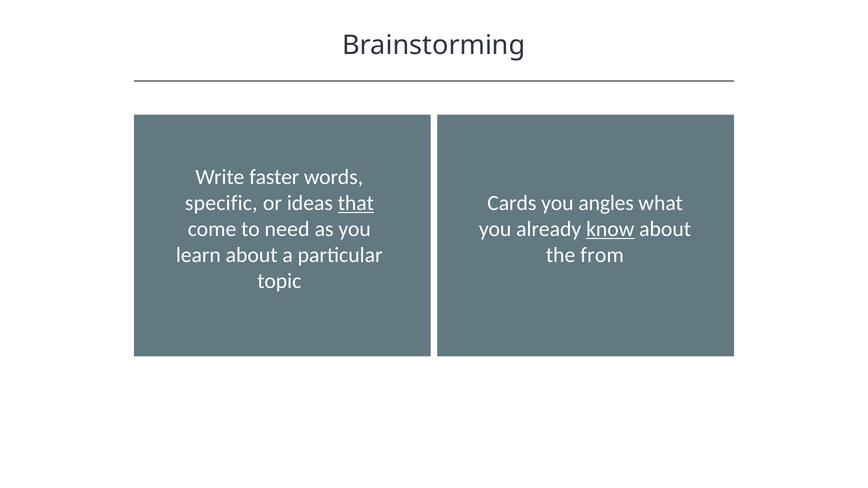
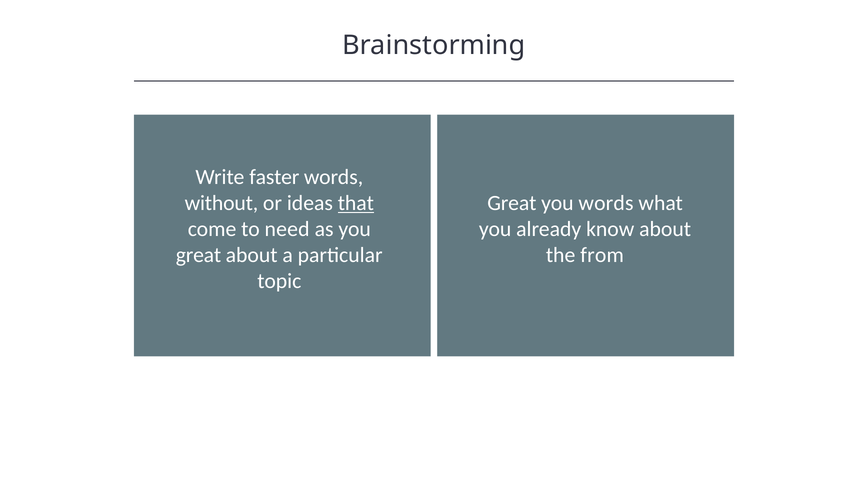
specific: specific -> without
Cards at (512, 203): Cards -> Great
you angles: angles -> words
know underline: present -> none
learn at (198, 255): learn -> great
